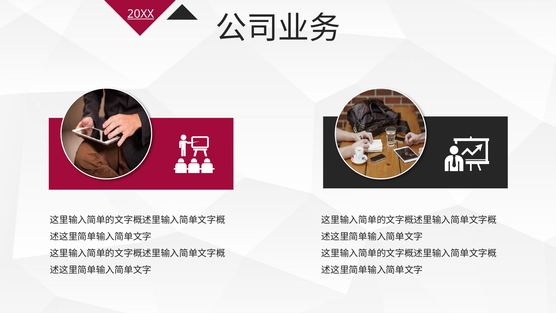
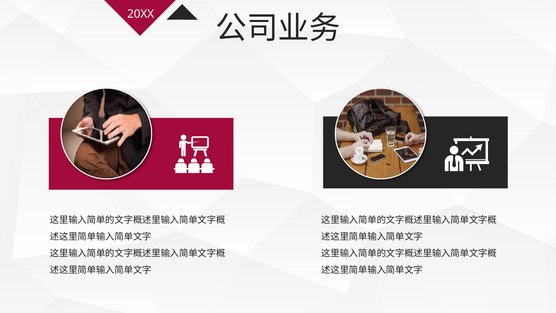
20XX underline: present -> none
